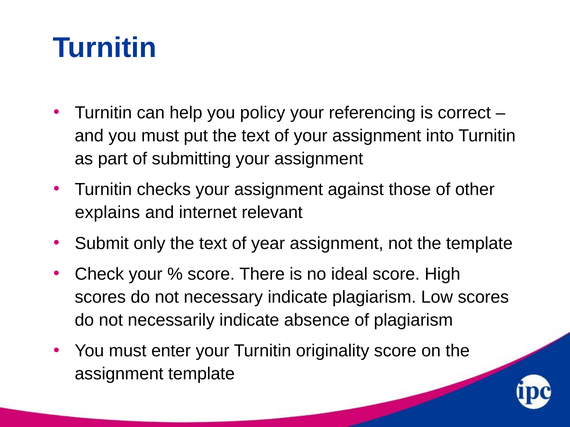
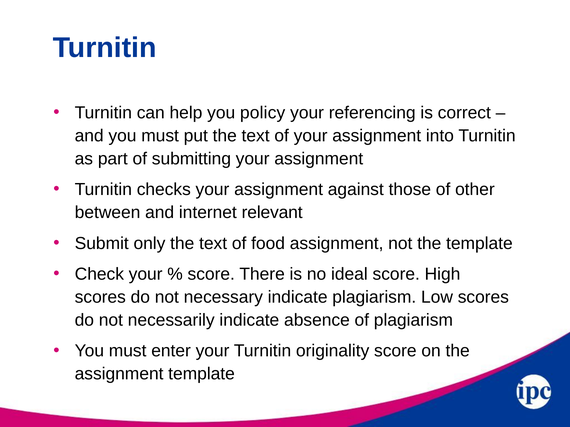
explains: explains -> between
year: year -> food
